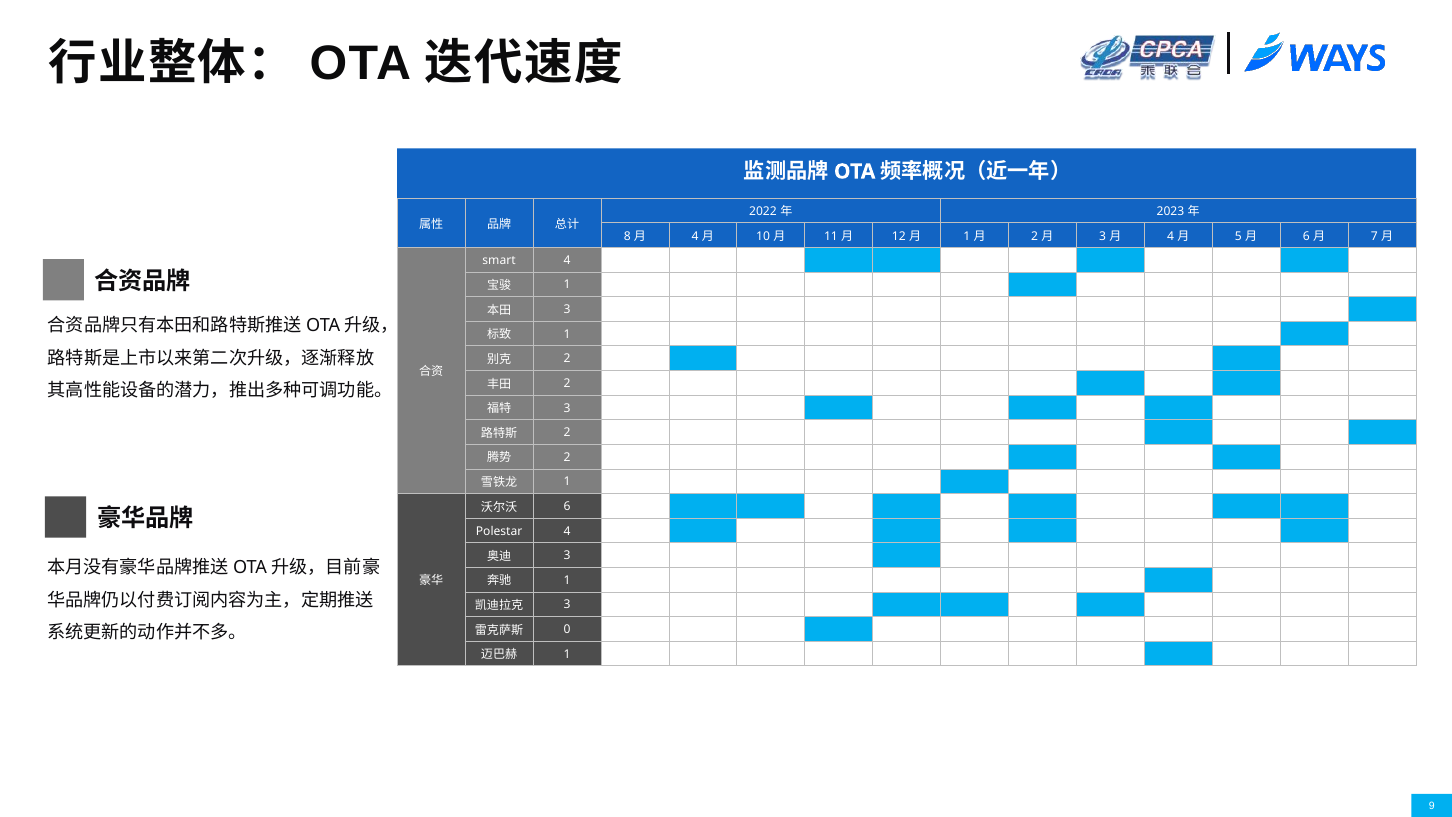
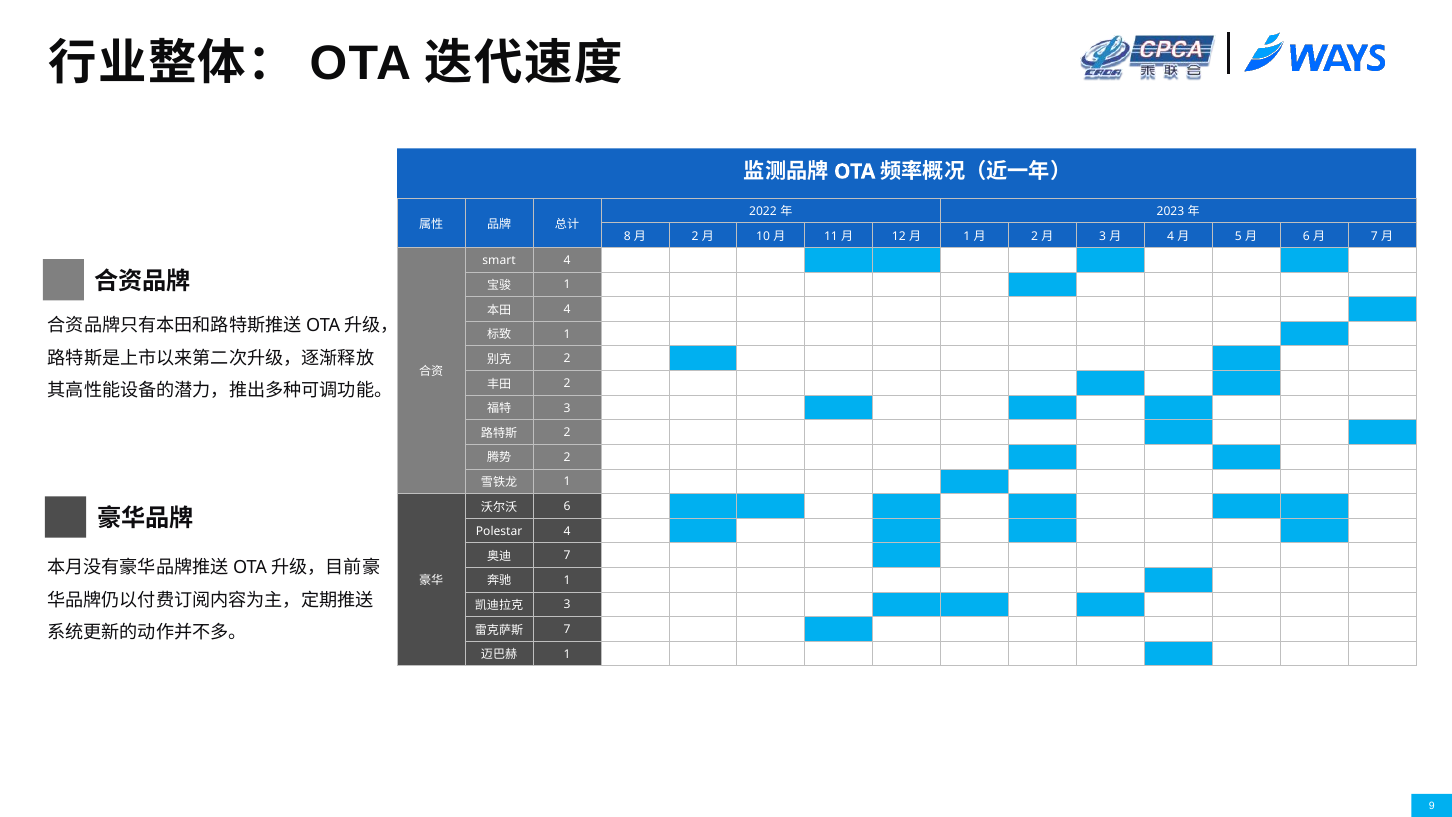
4 at (695, 236): 4 -> 2
3 at (567, 310): 3 -> 4
3 at (567, 556): 3 -> 7
0 at (567, 629): 0 -> 7
